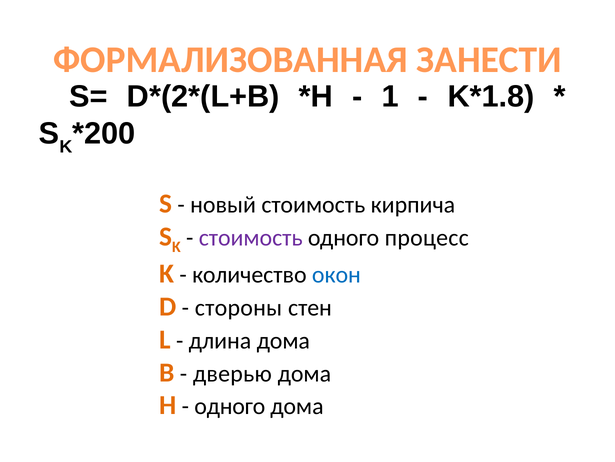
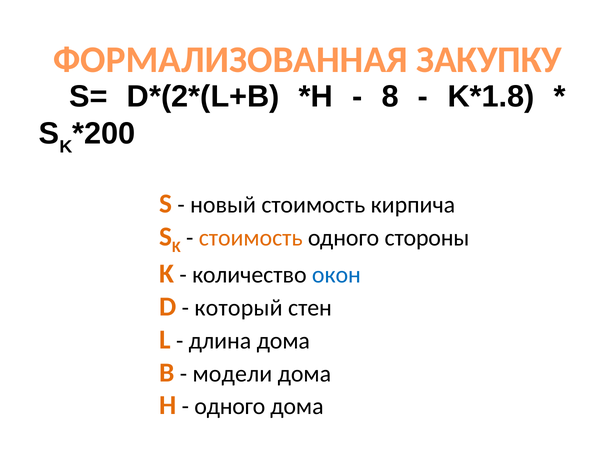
ЗАНЕСТИ: ЗАНЕСТИ -> ЗАКУПКУ
1: 1 -> 8
стоимость at (251, 237) colour: purple -> orange
процесс: процесс -> стороны
стороны: стороны -> который
дверью: дверью -> модели
